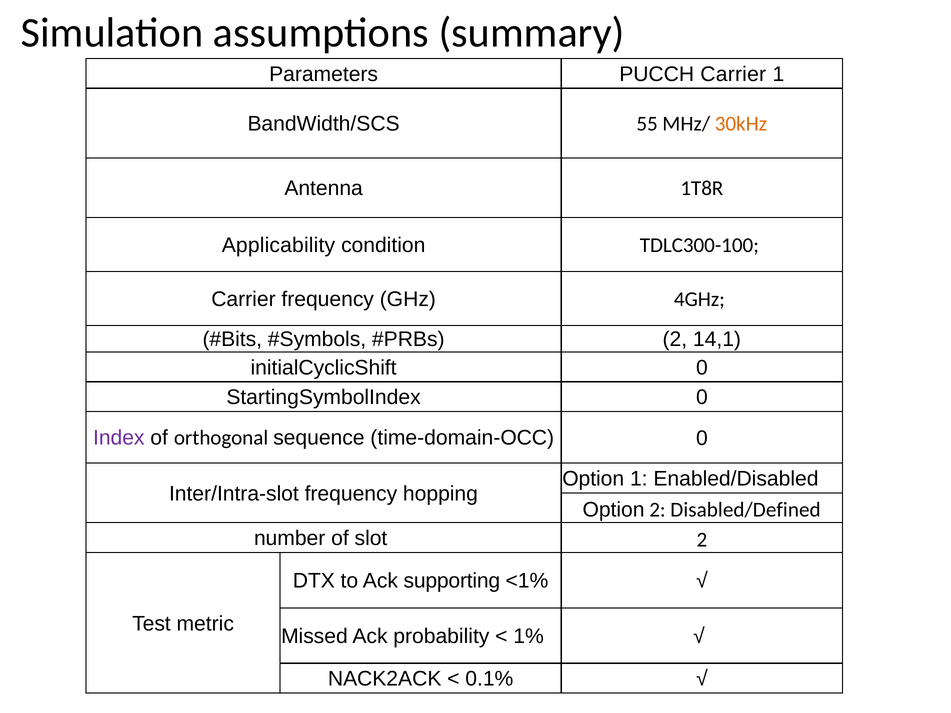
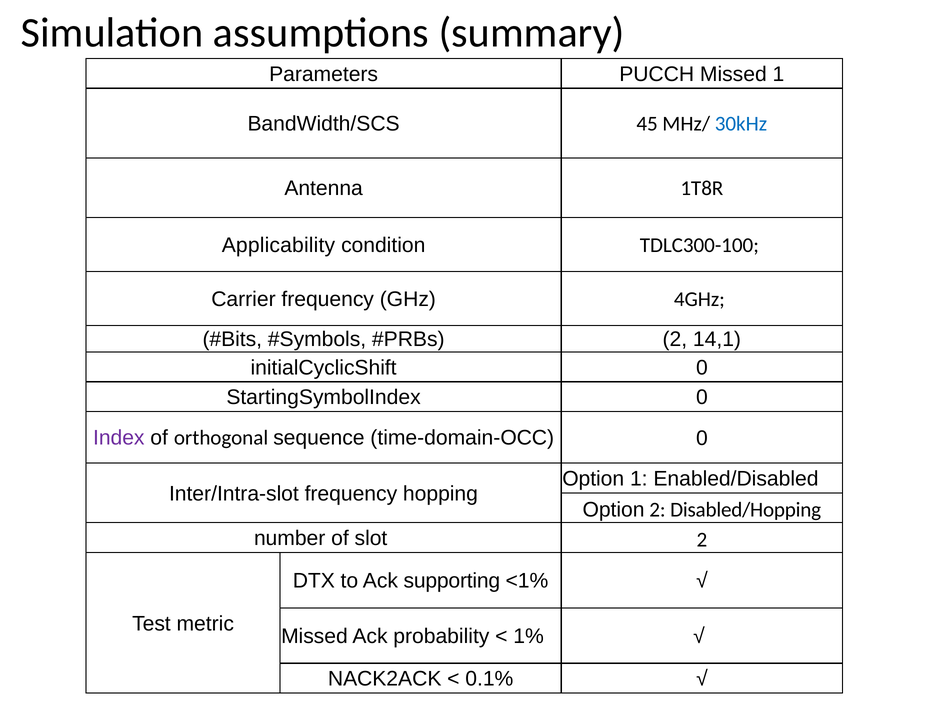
PUCCH Carrier: Carrier -> Missed
55: 55 -> 45
30kHz colour: orange -> blue
Disabled/Defined: Disabled/Defined -> Disabled/Hopping
